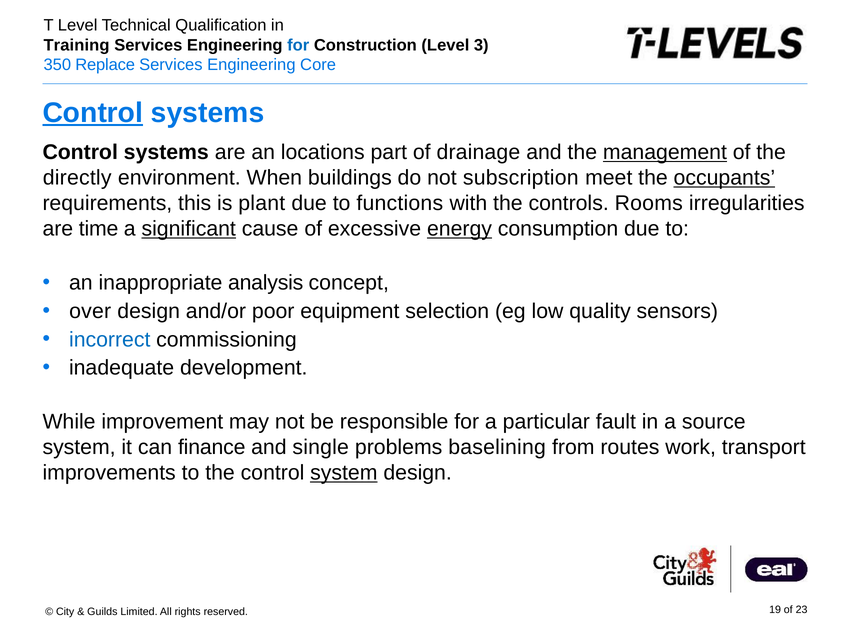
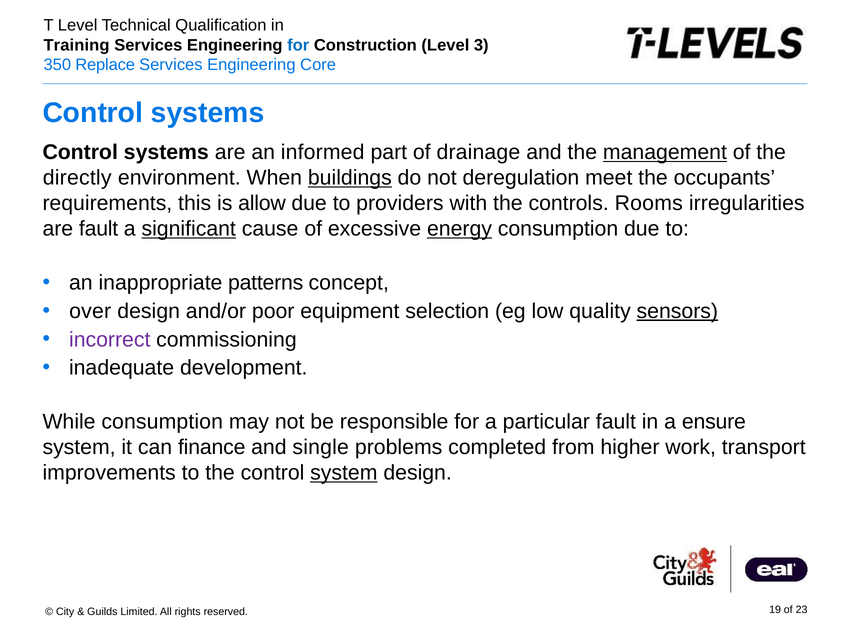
Control at (93, 113) underline: present -> none
locations: locations -> informed
buildings underline: none -> present
subscription: subscription -> deregulation
occupants underline: present -> none
is plant: plant -> allow
functions: functions -> providers
are time: time -> fault
analysis: analysis -> patterns
sensors underline: none -> present
incorrect colour: blue -> purple
While improvement: improvement -> consumption
source: source -> ensure
baselining: baselining -> completed
routes: routes -> higher
